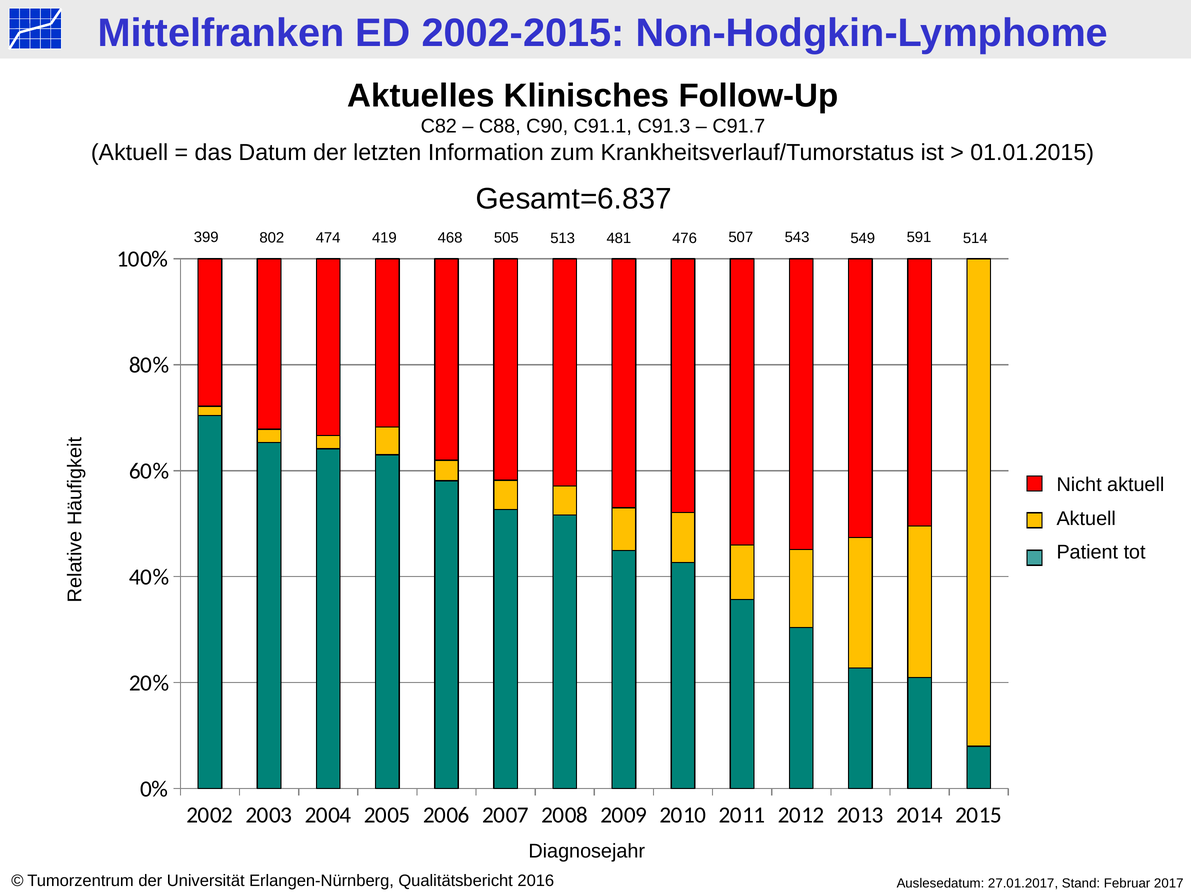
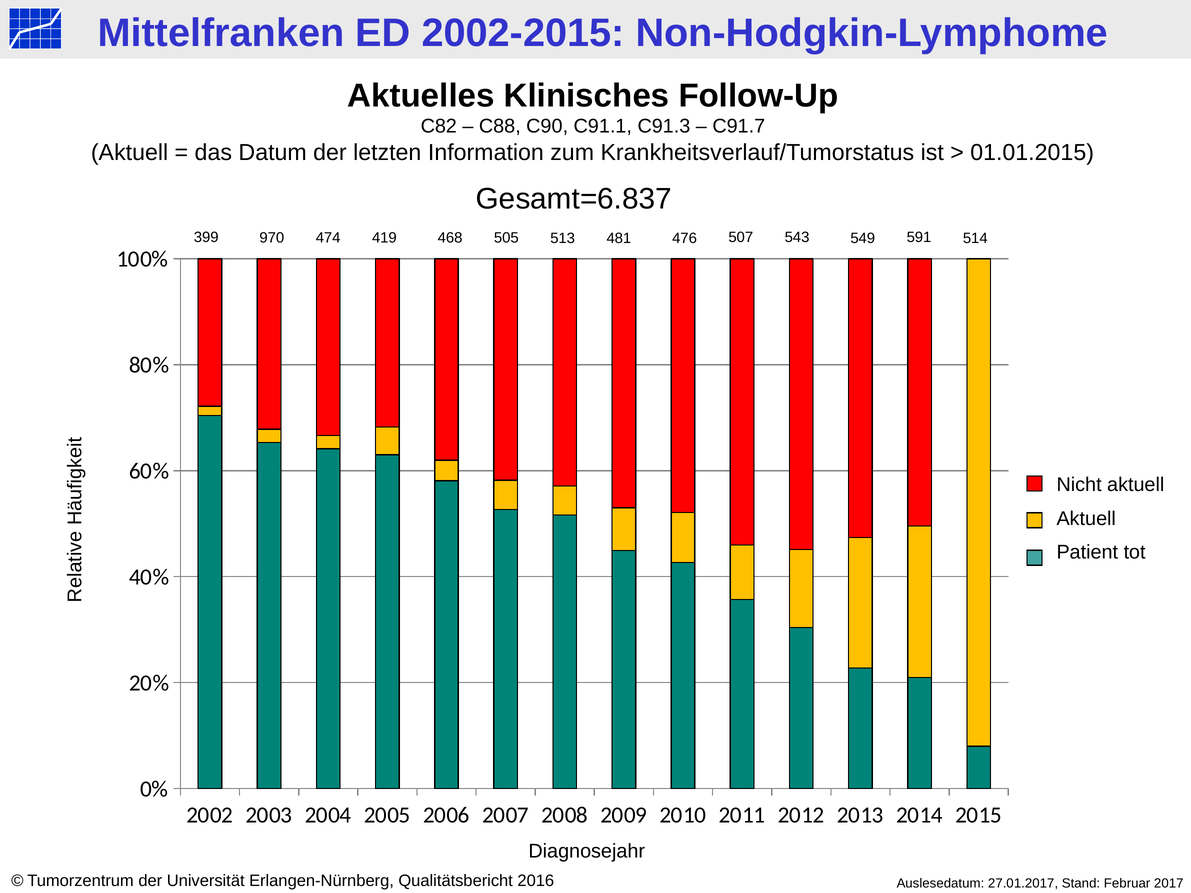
802: 802 -> 970
